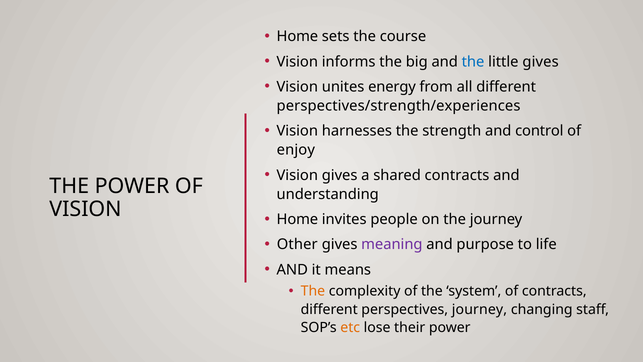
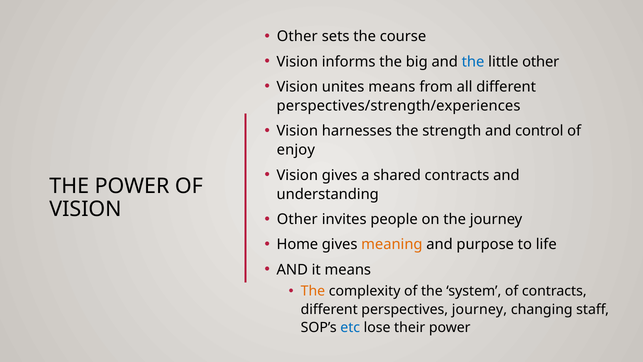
Home at (297, 36): Home -> Other
little gives: gives -> other
unites energy: energy -> means
Home at (297, 219): Home -> Other
Other: Other -> Home
meaning colour: purple -> orange
etc colour: orange -> blue
